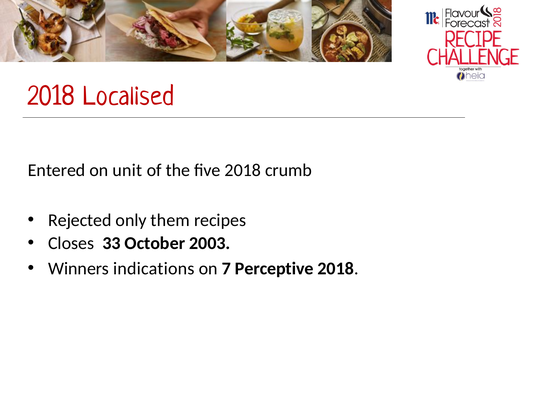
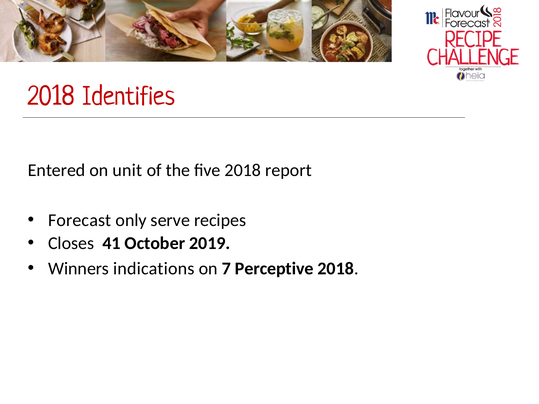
Localised: Localised -> Identifies
crumb: crumb -> report
Rejected: Rejected -> Forecast
them: them -> serve
33: 33 -> 41
2003: 2003 -> 2019
